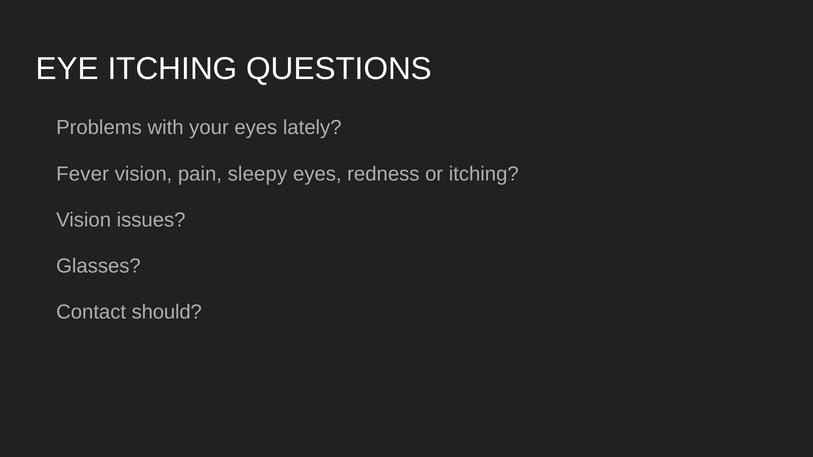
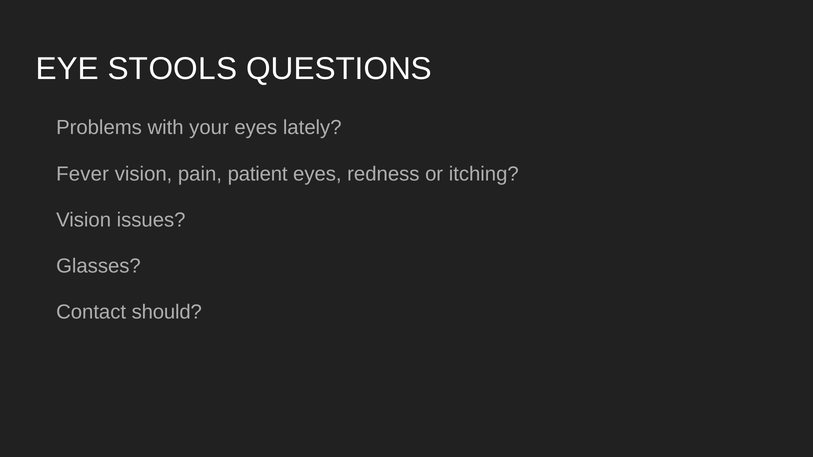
EYE ITCHING: ITCHING -> STOOLS
sleepy: sleepy -> patient
